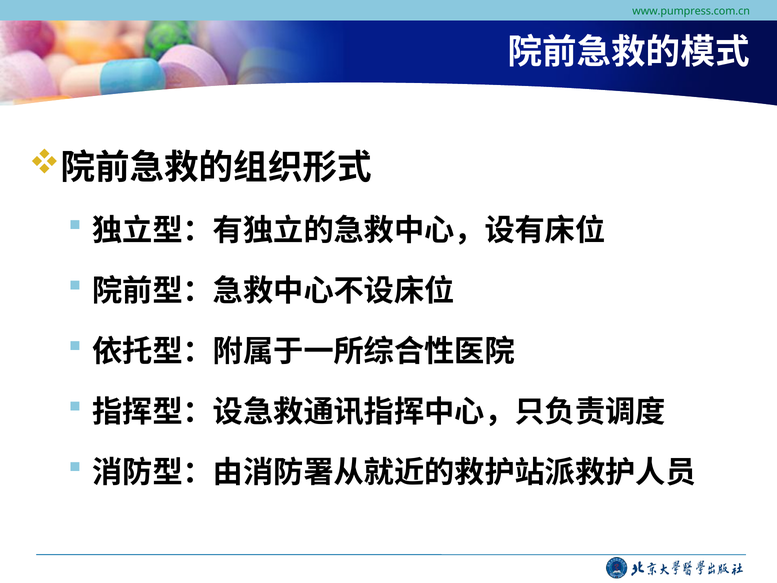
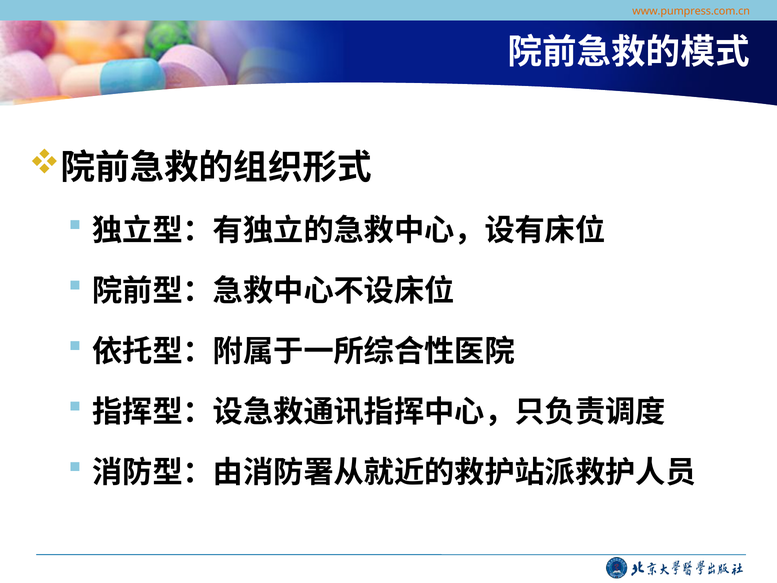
www.pumpress.com.cn colour: green -> orange
